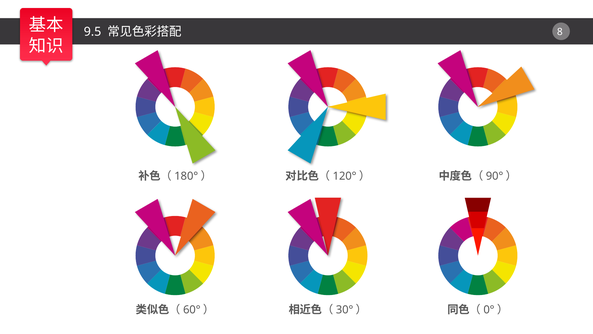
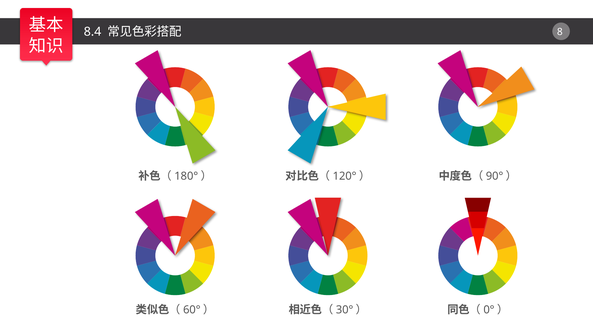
9.5: 9.5 -> 8.4
